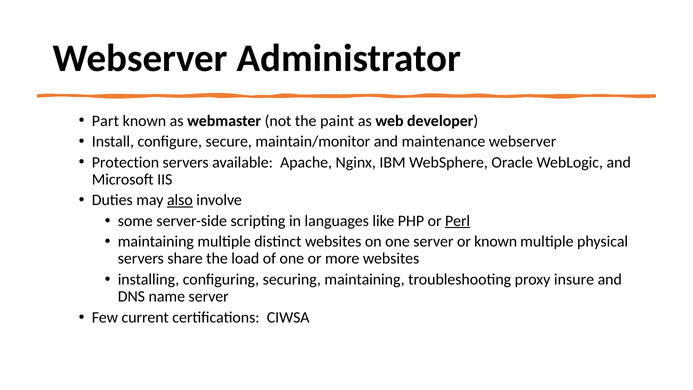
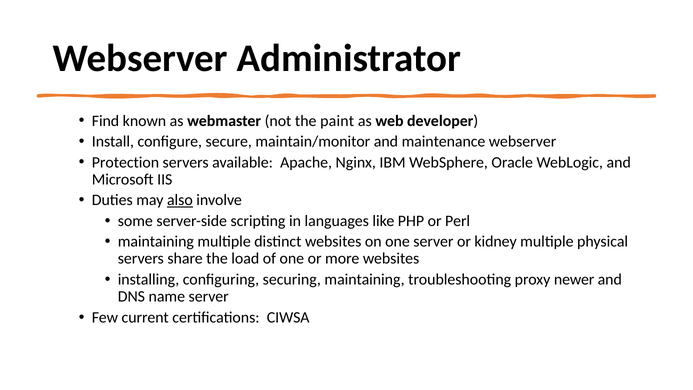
Part: Part -> Find
Perl underline: present -> none
or known: known -> kidney
insure: insure -> newer
